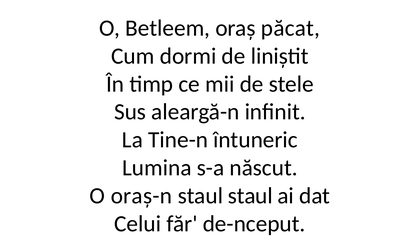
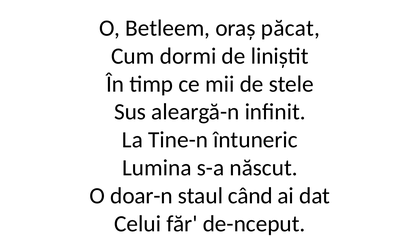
oraș-n: oraș-n -> doar-n
staul staul: staul -> când
